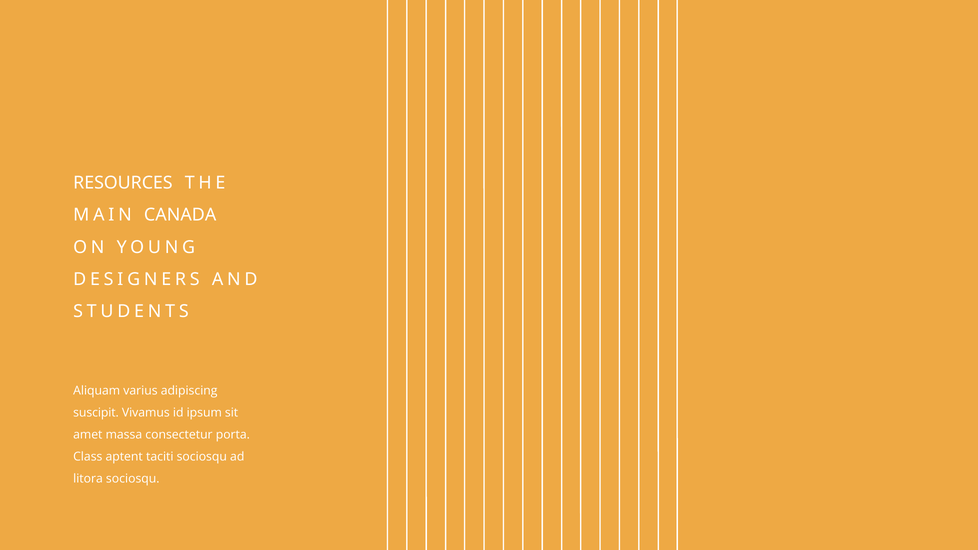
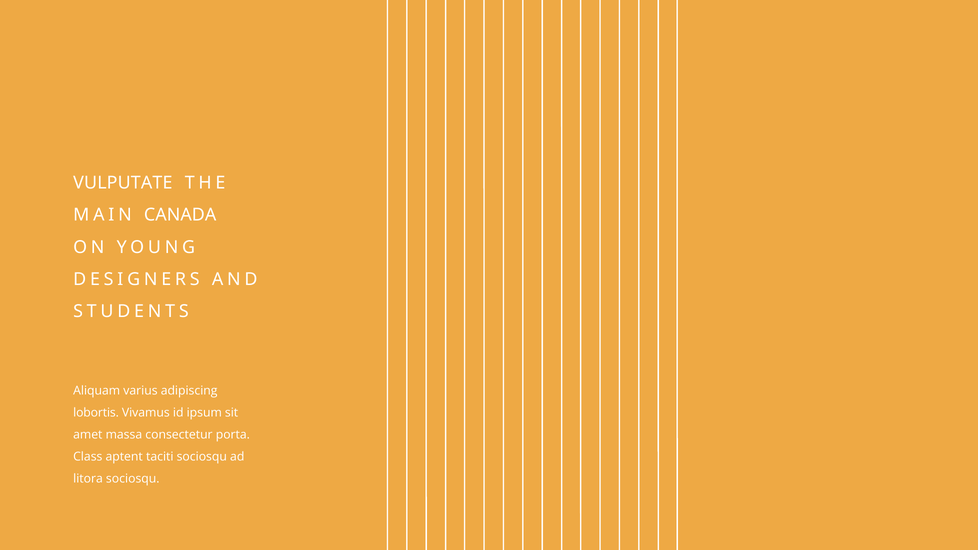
RESOURCES: RESOURCES -> VULPUTATE
suscipit: suscipit -> lobortis
